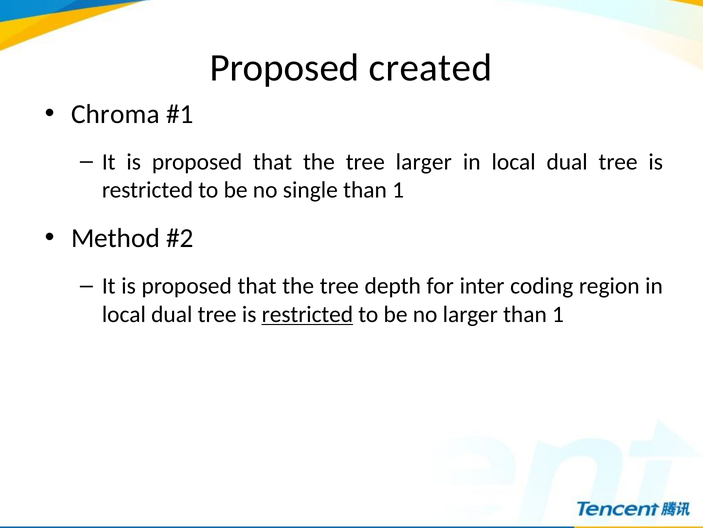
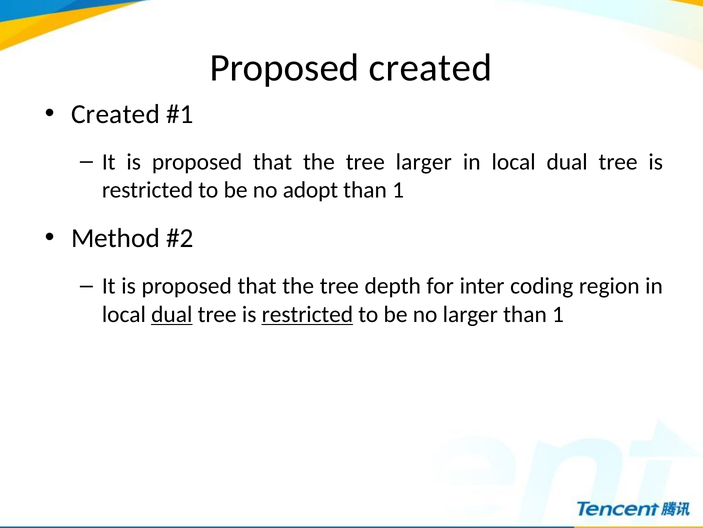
Chroma at (116, 114): Chroma -> Created
single: single -> adopt
dual at (172, 314) underline: none -> present
